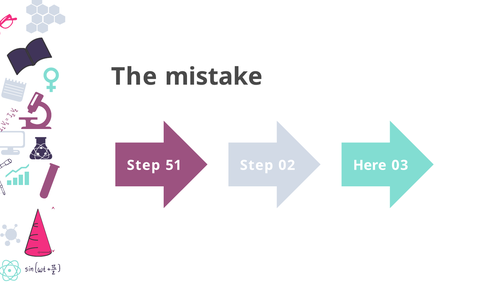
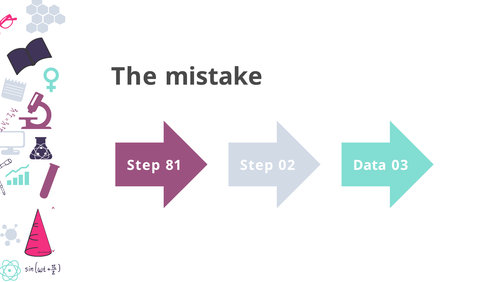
51: 51 -> 81
Here: Here -> Data
